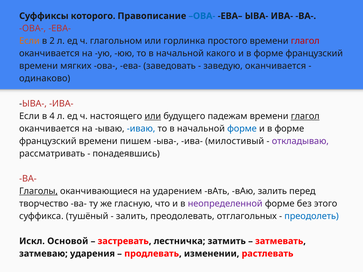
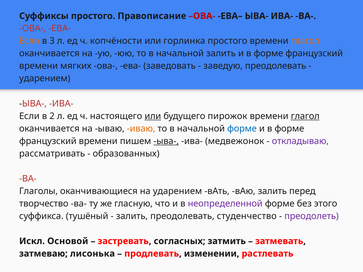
Суффиксы которого: которого -> простого
ОВА- at (202, 16) colour: blue -> red
2: 2 -> 3
глагольном: глагольном -> копчёности
глагол at (305, 41) colour: red -> orange
начальной какого: какого -> залить
заведую оканчивается: оканчивается -> преодолевать
одинаково at (45, 79): одинаково -> ударением
4: 4 -> 2
падежам: падежам -> пирожок
иваю colour: blue -> orange
ыва- at (166, 141) underline: none -> present
милостивый: милостивый -> медвежонок
понадеявшись: понадеявшись -> образованных
Глаголы underline: present -> none
отглагольных: отглагольных -> студенчество
преодолеть colour: blue -> purple
лестничка: лестничка -> согласных
ударения: ударения -> лисонька
